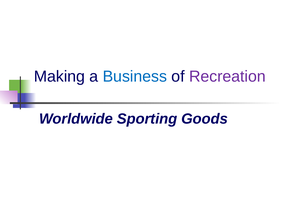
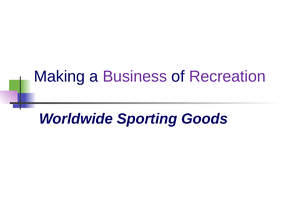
Business colour: blue -> purple
